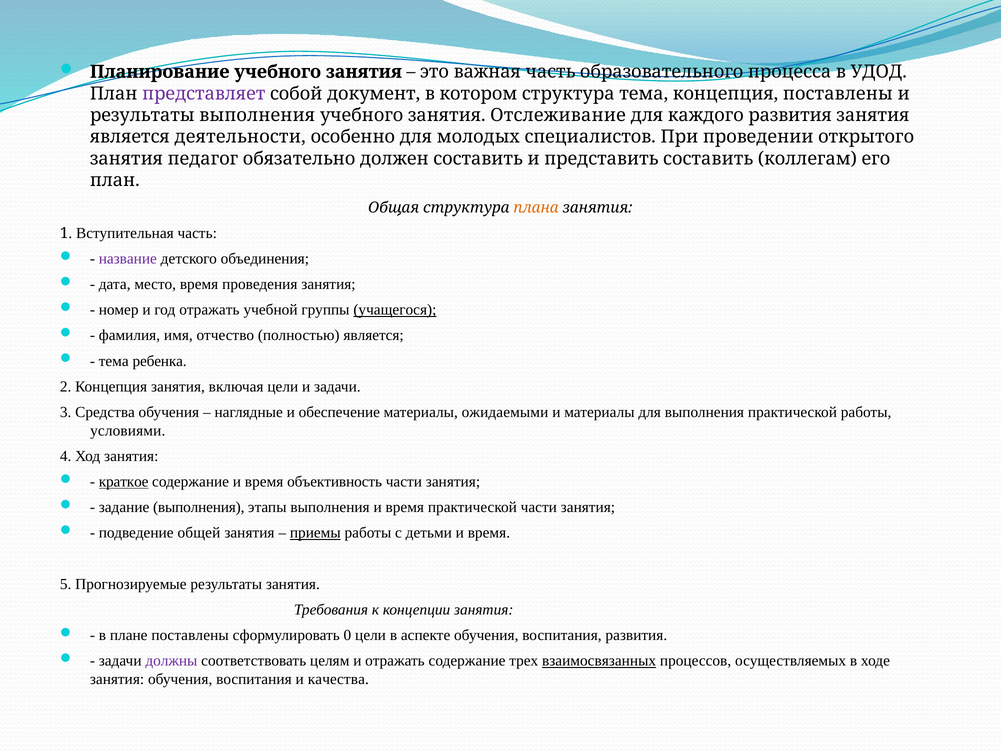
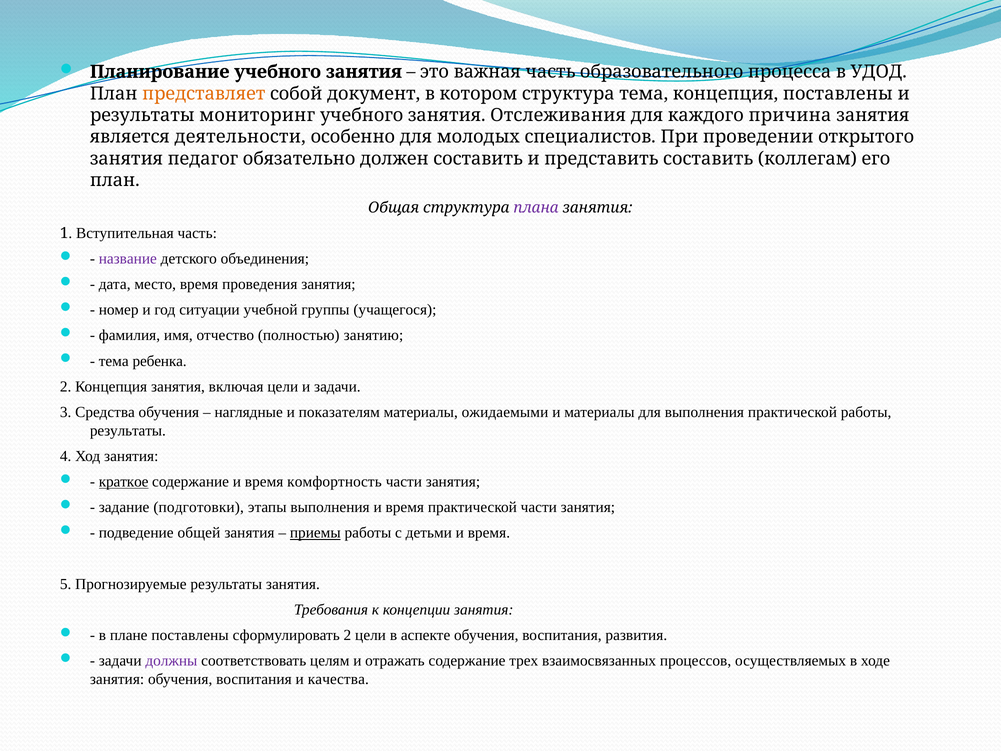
представляет colour: purple -> orange
результаты выполнения: выполнения -> мониторинг
Отслеживание: Отслеживание -> Отслеживания
каждого развития: развития -> причина
плана colour: orange -> purple
год отражать: отражать -> ситуации
учащегося underline: present -> none
полностью является: является -> занятию
обеспечение: обеспечение -> показателям
условиями at (128, 430): условиями -> результаты
объективность: объективность -> комфортность
задание выполнения: выполнения -> подготовки
сформулировать 0: 0 -> 2
взаимосвязанных underline: present -> none
